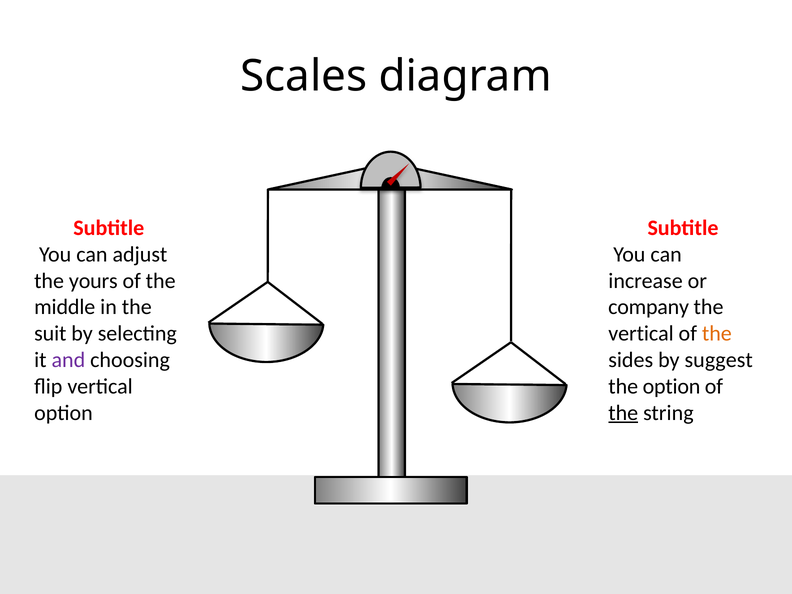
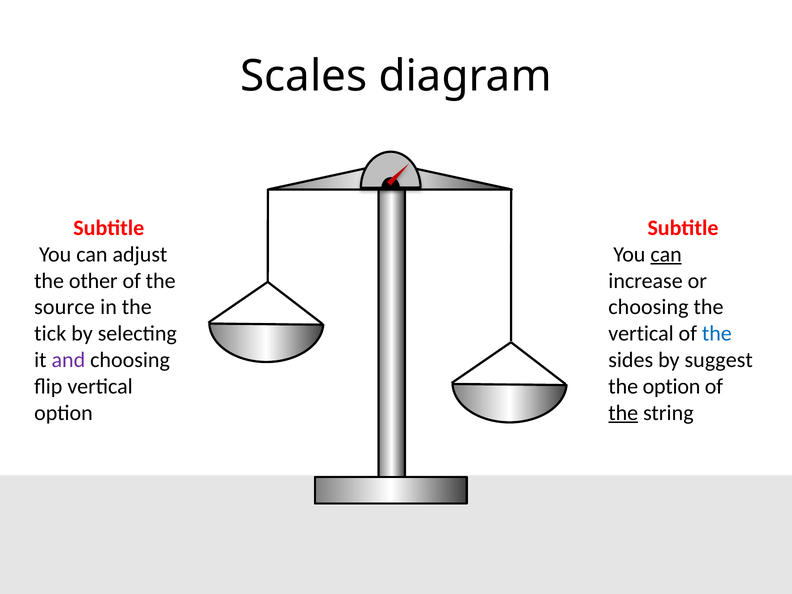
can at (666, 254) underline: none -> present
yours: yours -> other
middle: middle -> source
company at (649, 307): company -> choosing
suit: suit -> tick
the at (717, 334) colour: orange -> blue
